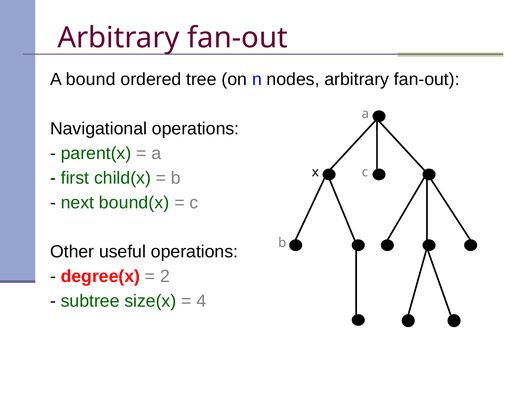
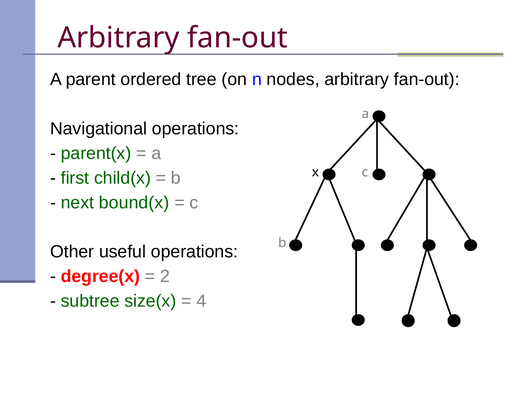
bound: bound -> parent
